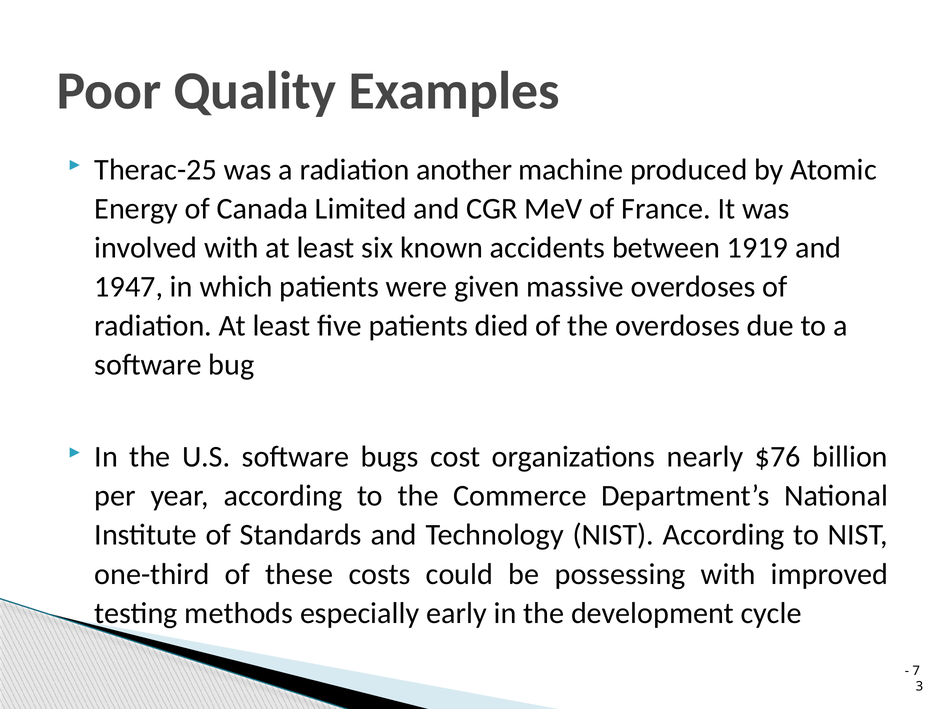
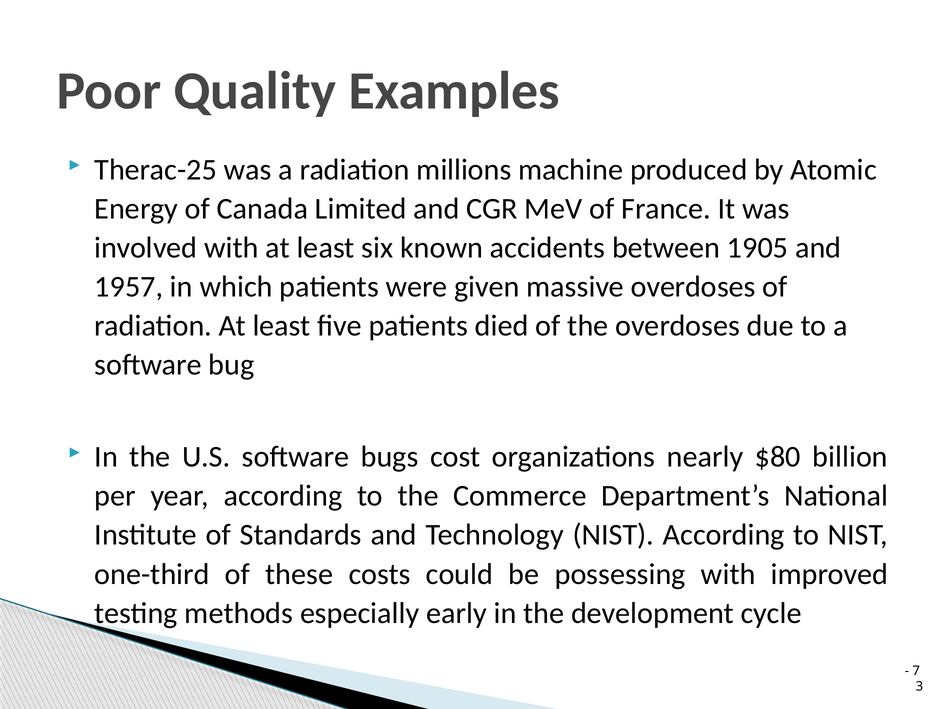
another: another -> millions
1919: 1919 -> 1905
1947: 1947 -> 1957
$76: $76 -> $80
